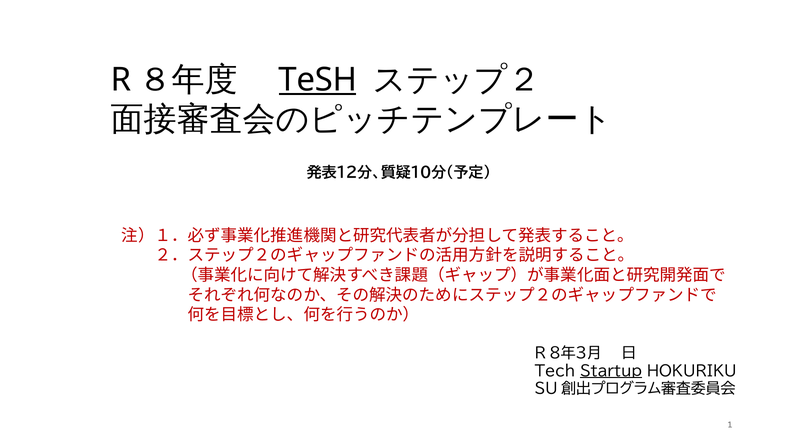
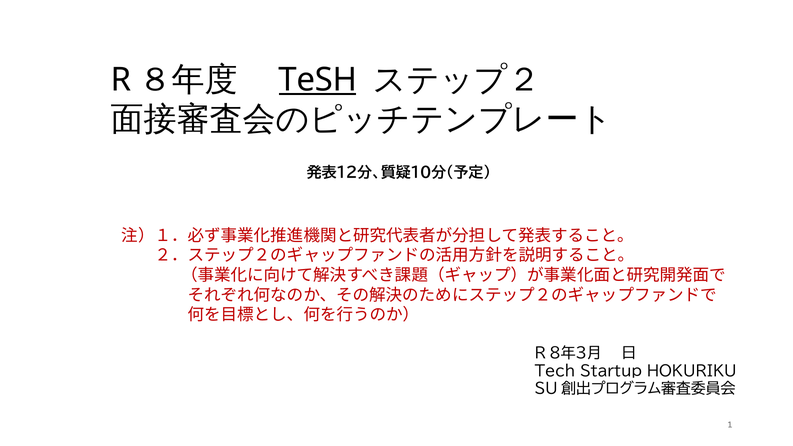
Startup underline: present -> none
